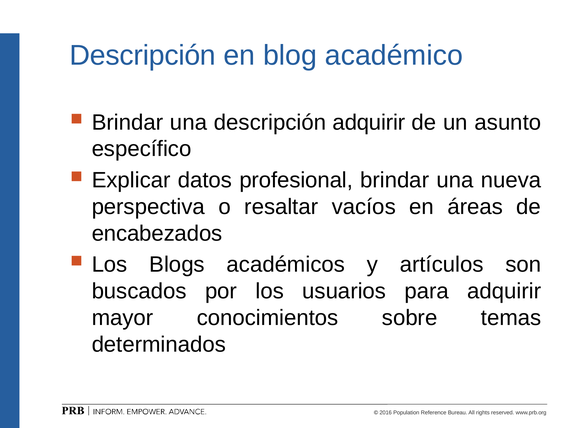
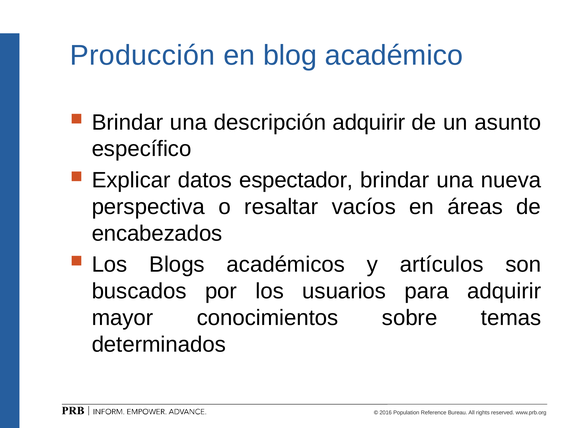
Descripción at (143, 55): Descripción -> Producción
profesional: profesional -> espectador
